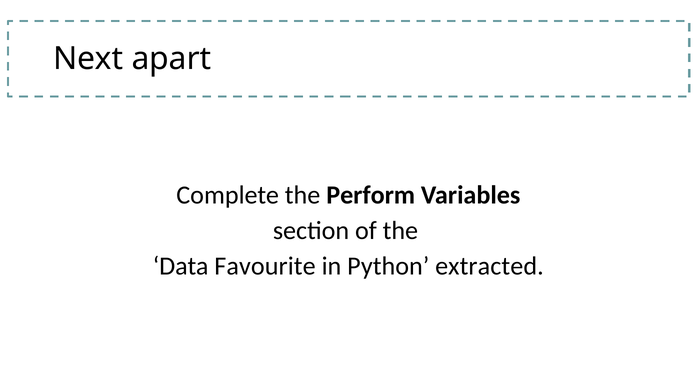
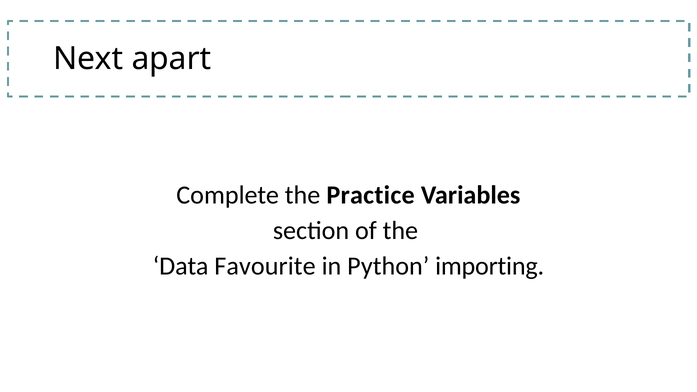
Perform: Perform -> Practice
extracted: extracted -> importing
